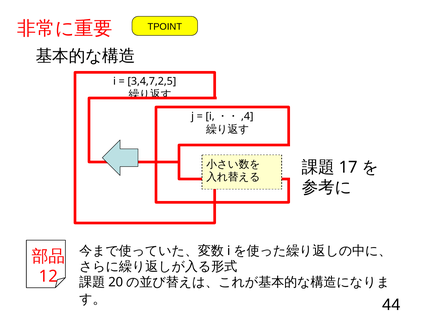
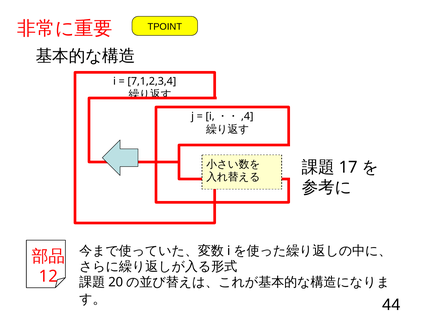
3,4,7,2,5: 3,4,7,2,5 -> 7,1,2,3,4
